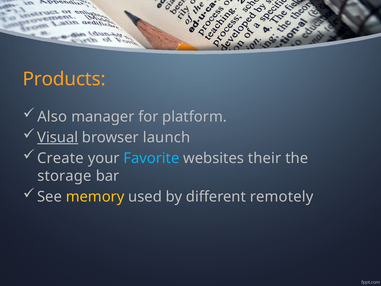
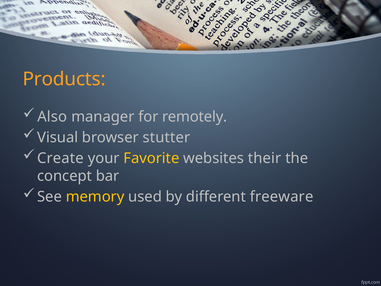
platform: platform -> remotely
Visual underline: present -> none
launch: launch -> stutter
Favorite colour: light blue -> yellow
storage: storage -> concept
remotely: remotely -> freeware
